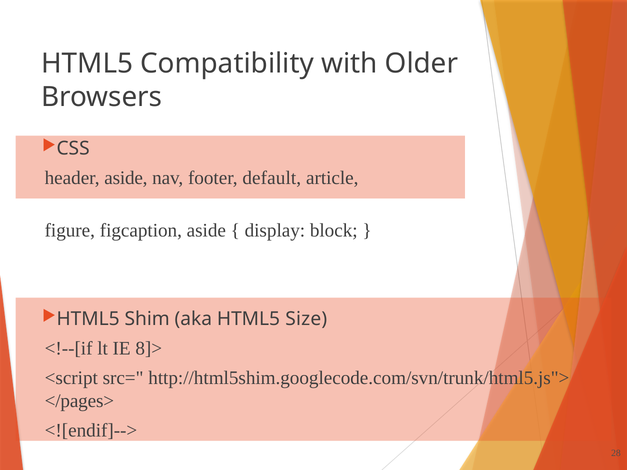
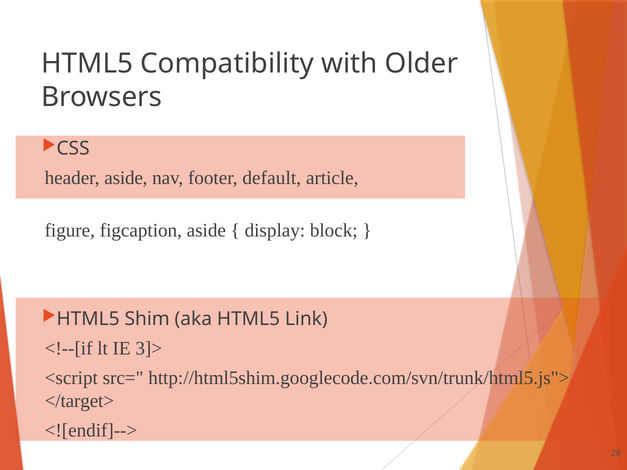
Size: Size -> Link
8]>: 8]> -> 3]>
</pages>: </pages> -> </target>
